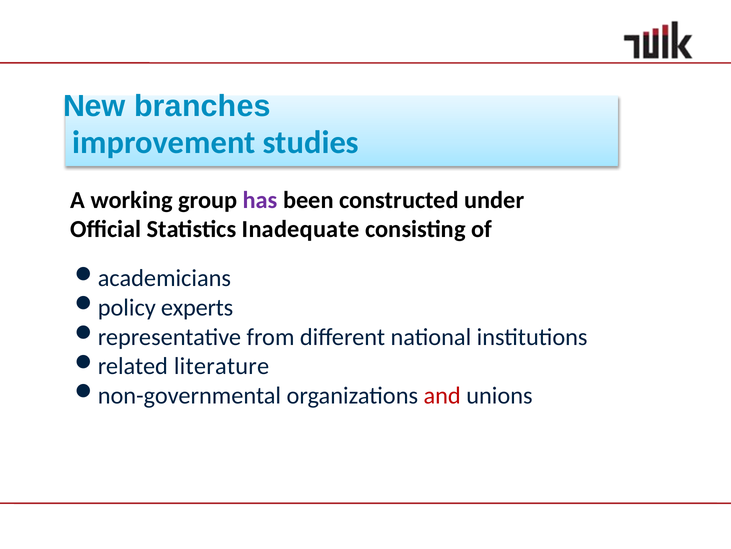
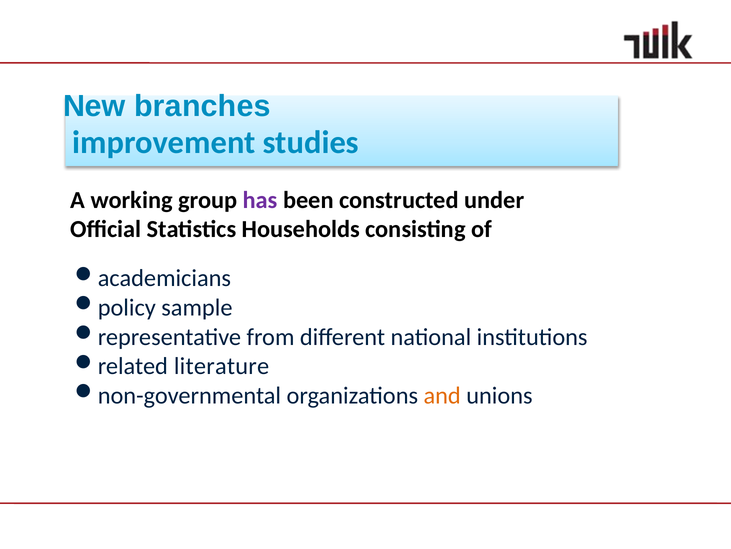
Inadequate: Inadequate -> Households
experts: experts -> sample
and colour: red -> orange
